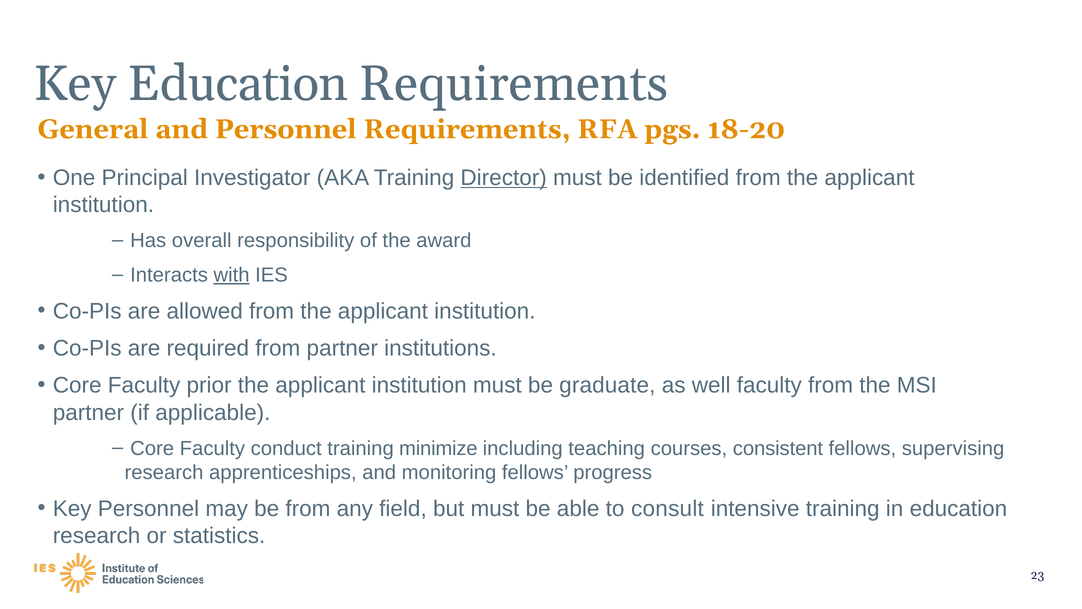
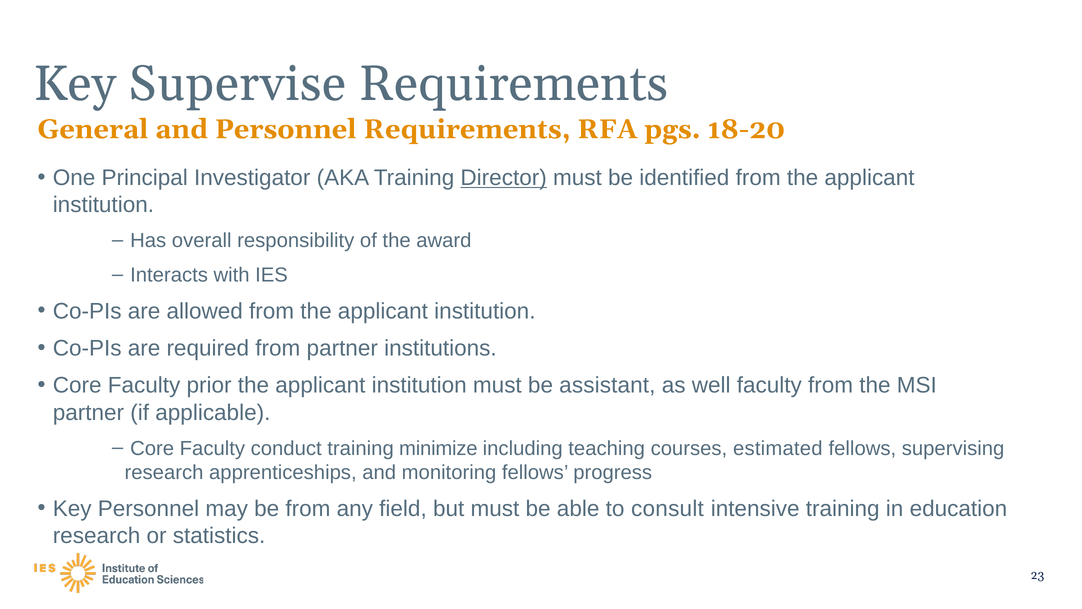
Key Education: Education -> Supervise
with underline: present -> none
graduate: graduate -> assistant
consistent: consistent -> estimated
